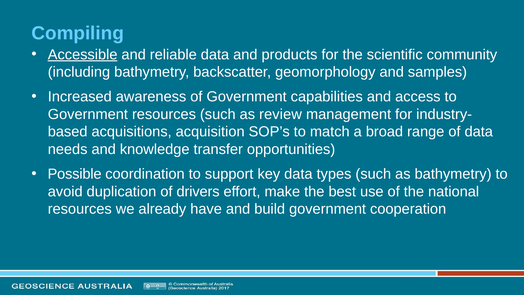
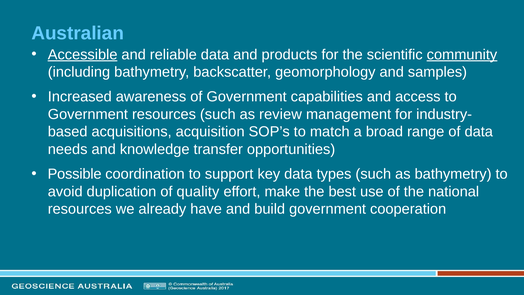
Compiling: Compiling -> Australian
community underline: none -> present
drivers: drivers -> quality
